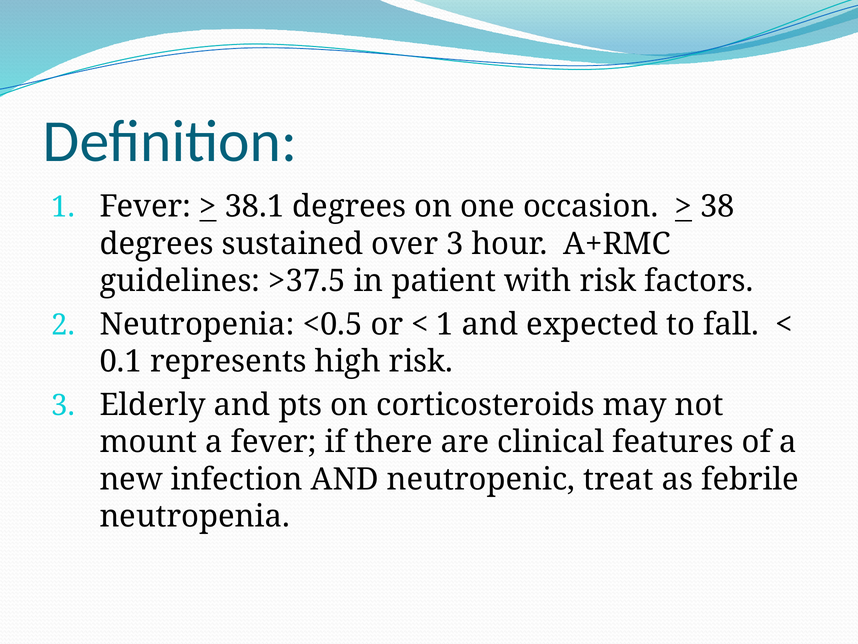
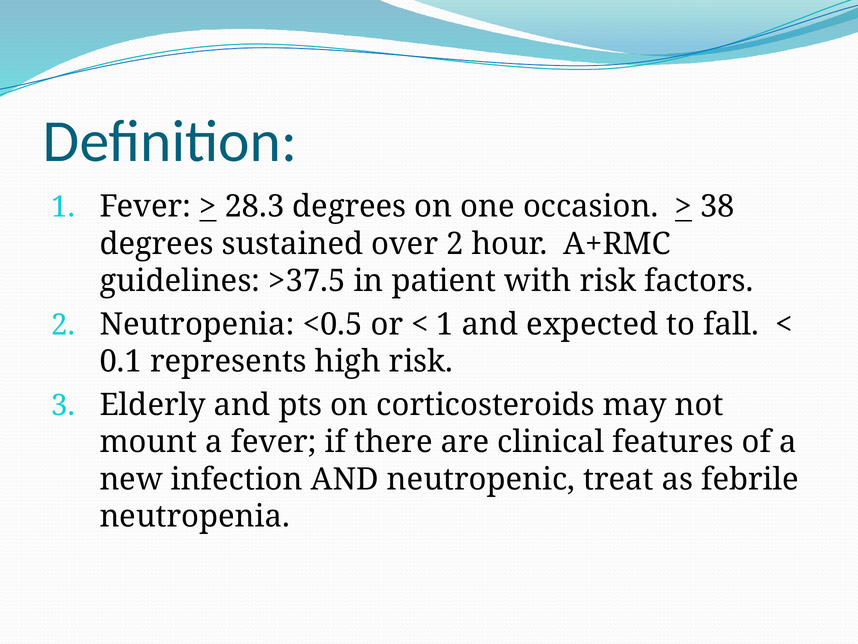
38.1: 38.1 -> 28.3
over 3: 3 -> 2
